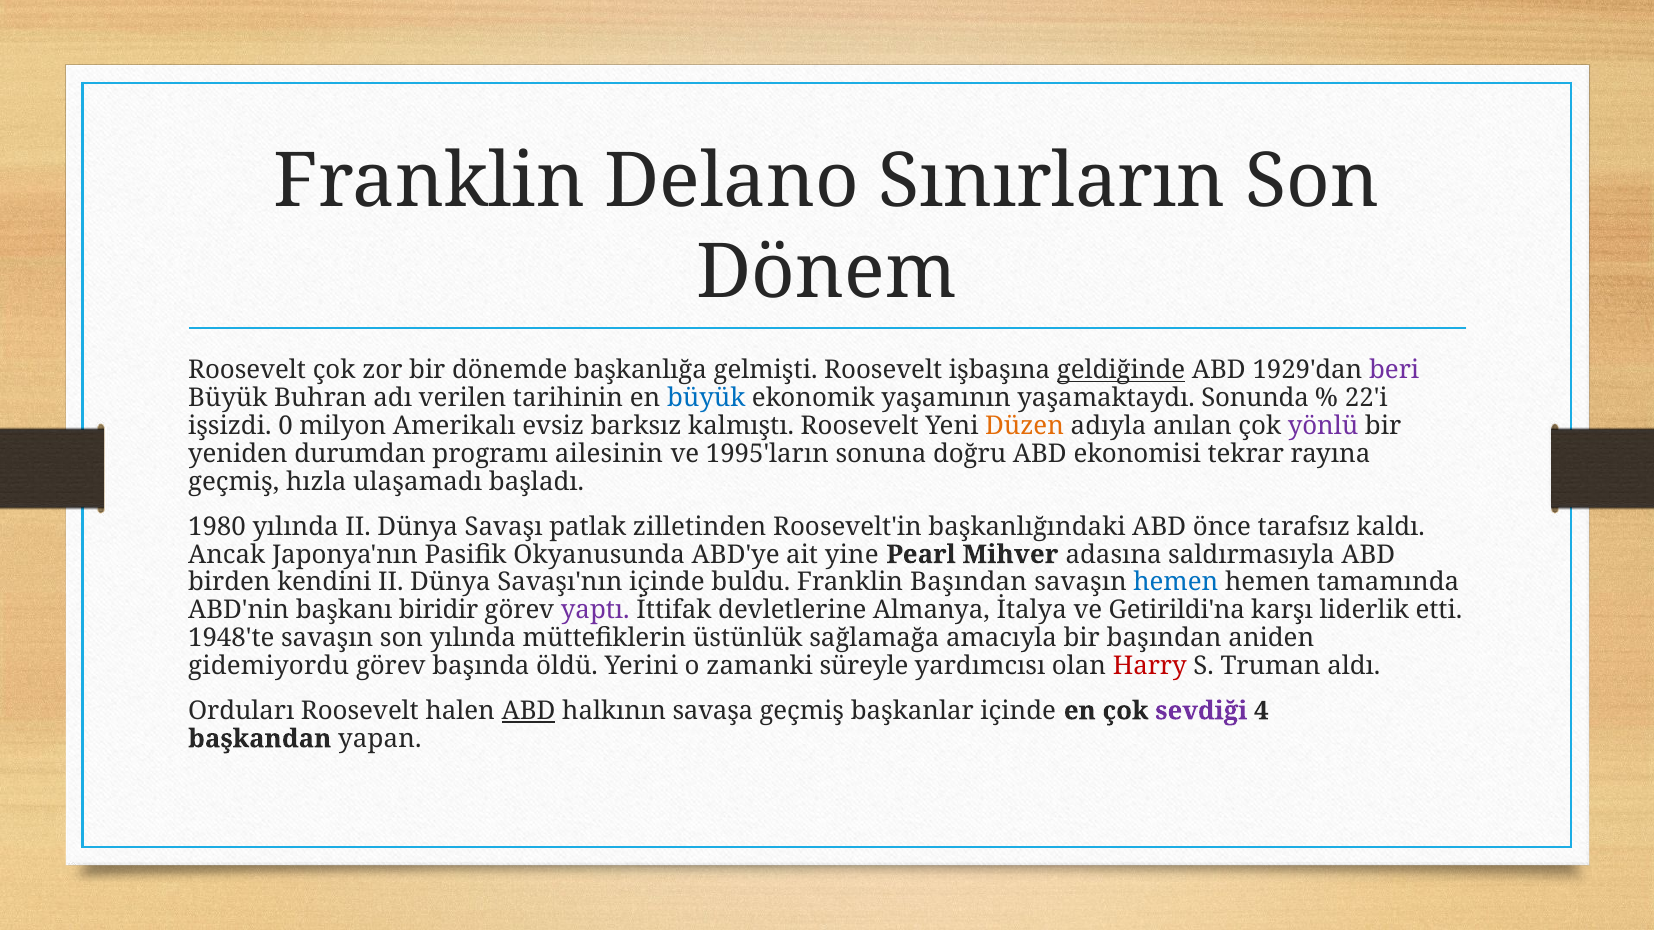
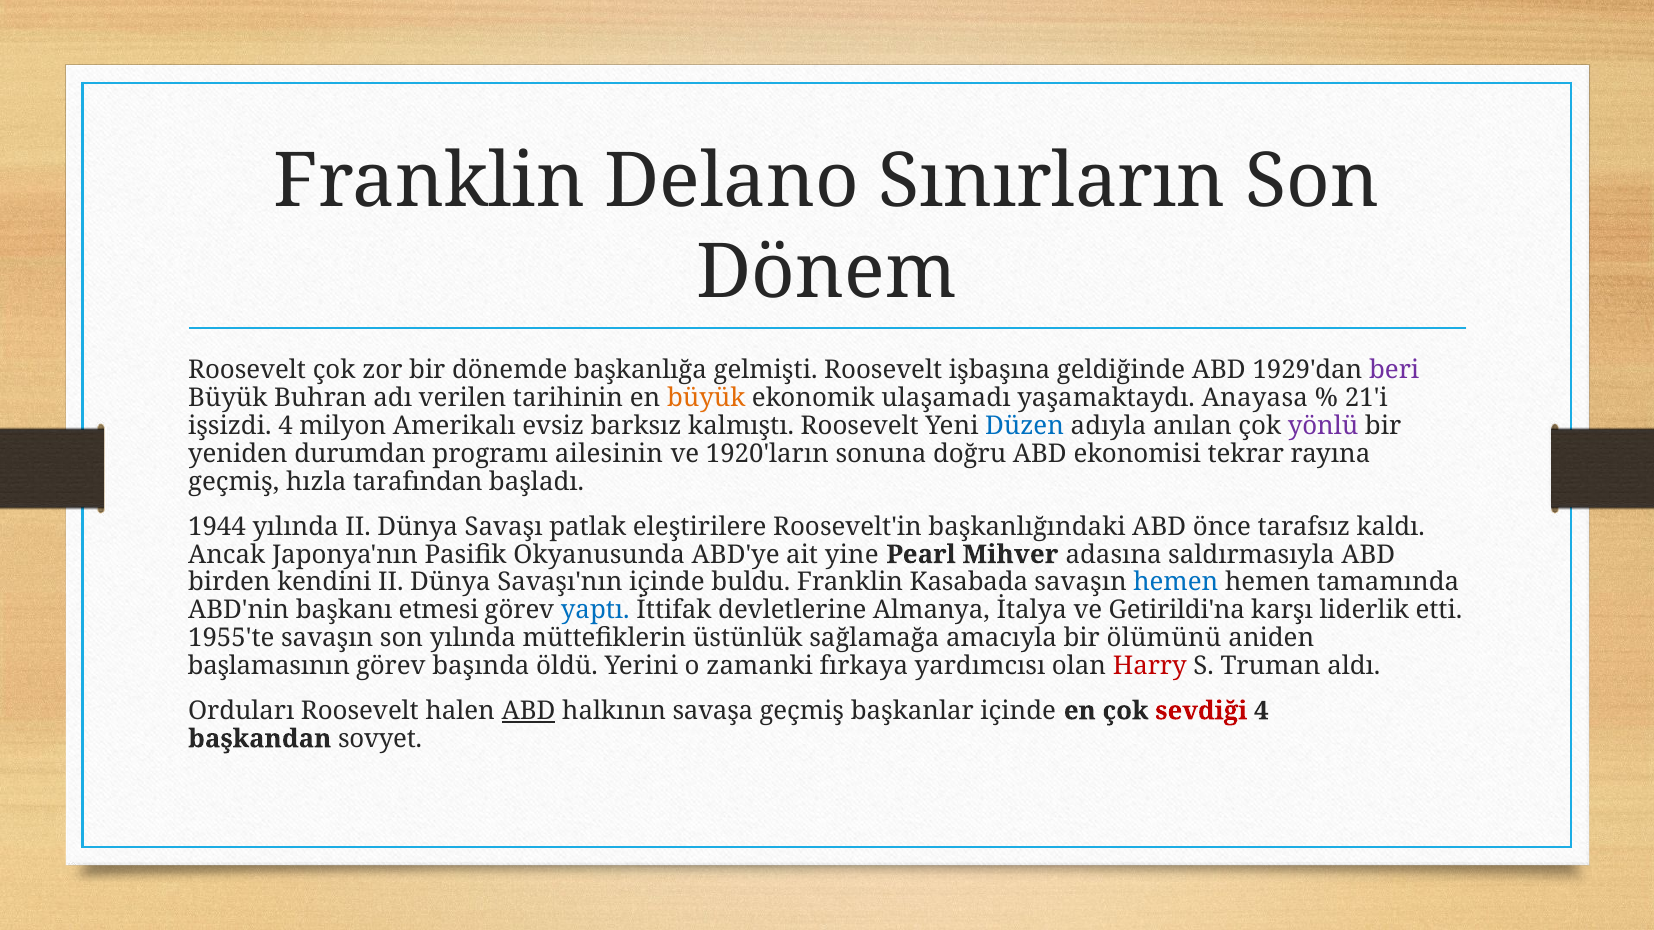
geldiğinde underline: present -> none
büyük at (706, 398) colour: blue -> orange
yaşamının: yaşamının -> ulaşamadı
Sonunda: Sonunda -> Anayasa
22'i: 22'i -> 21'i
işsizdi 0: 0 -> 4
Düzen colour: orange -> blue
1995'ların: 1995'ların -> 1920'ların
ulaşamadı: ulaşamadı -> tarafından
1980: 1980 -> 1944
zilletinden: zilletinden -> eleştirilere
Franklin Başından: Başından -> Kasabada
biridir: biridir -> etmesi
yaptı colour: purple -> blue
1948'te: 1948'te -> 1955'te
bir başından: başından -> ölümünü
gidemiyordu: gidemiyordu -> başlamasının
süreyle: süreyle -> fırkaya
sevdiği colour: purple -> red
yapan: yapan -> sovyet
